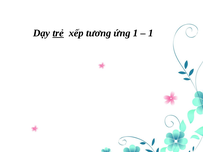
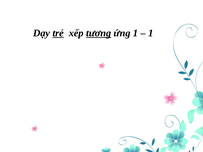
tương underline: none -> present
